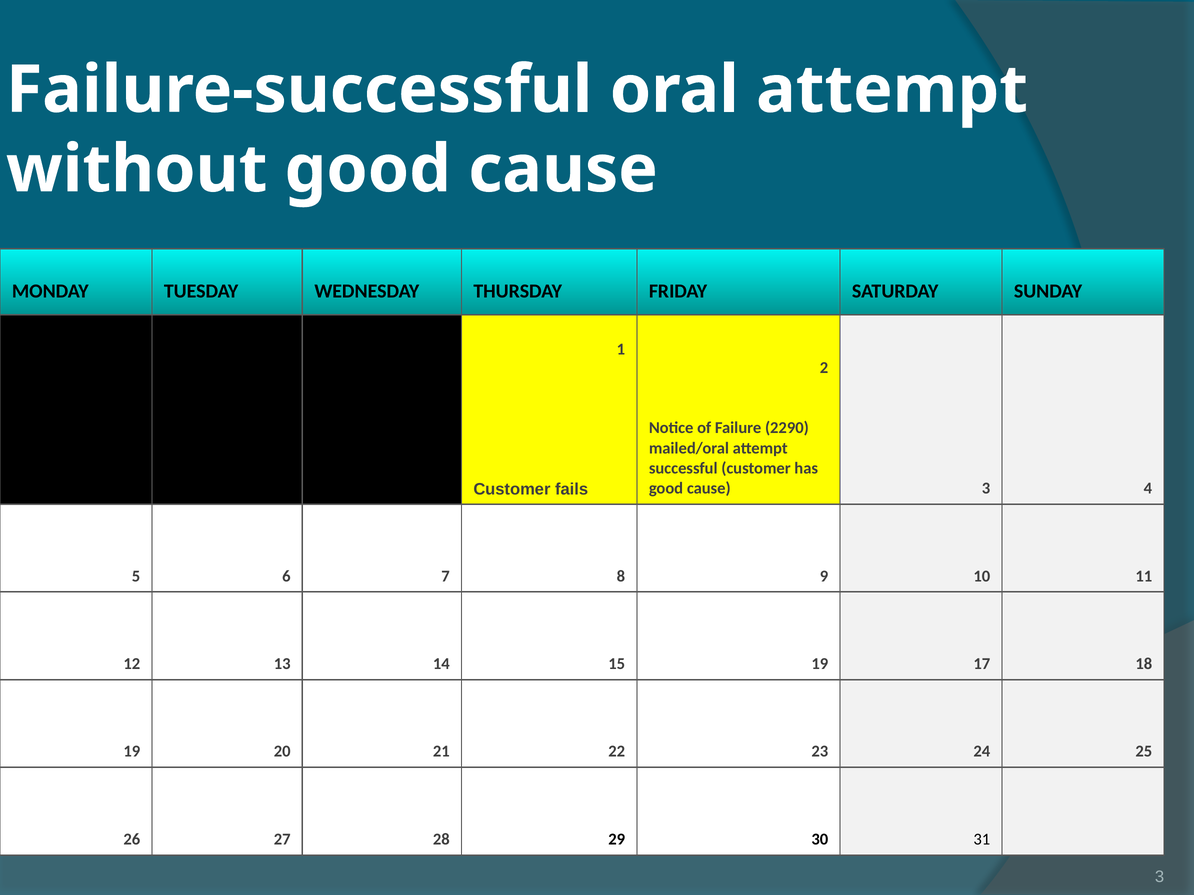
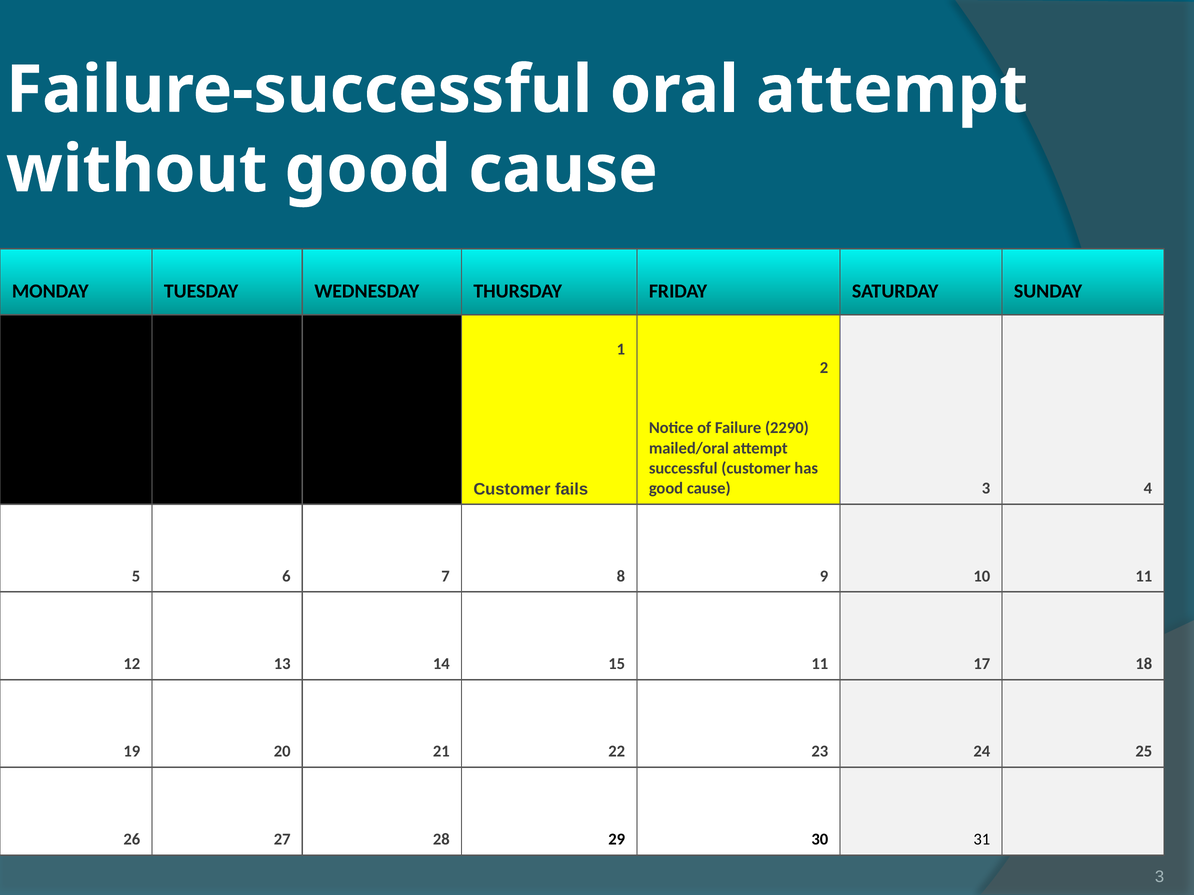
15 19: 19 -> 11
